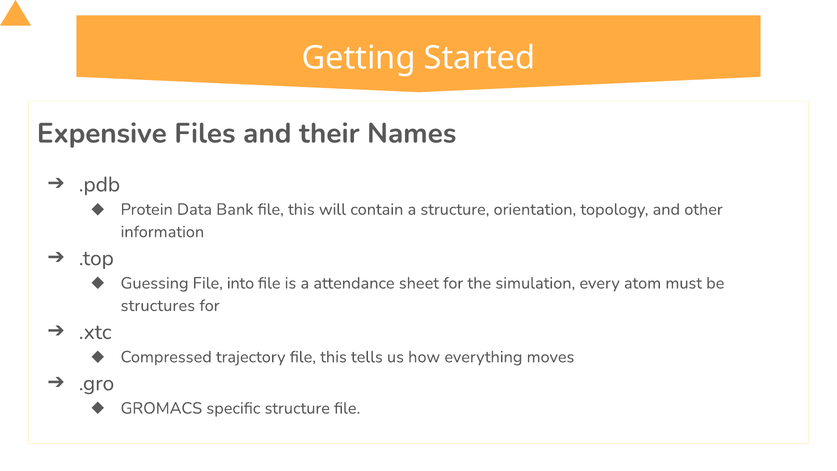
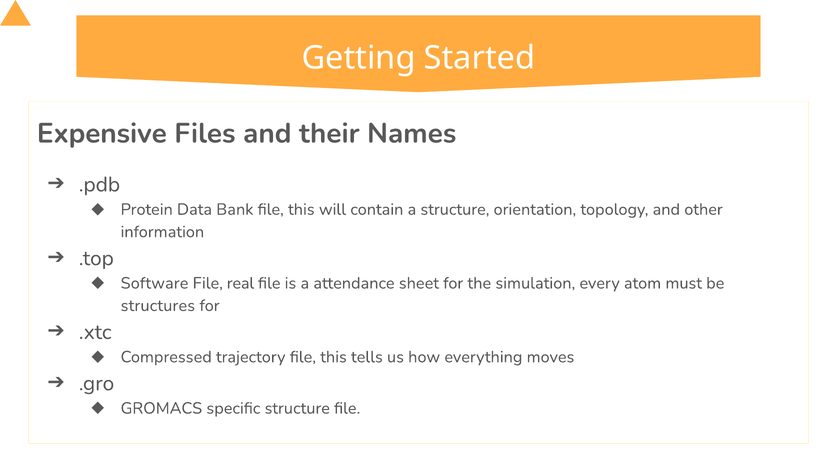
Guessing: Guessing -> Software
into: into -> real
